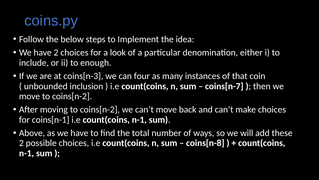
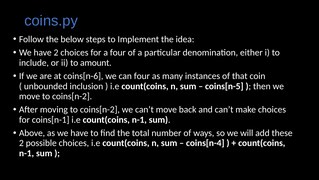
a look: look -> four
enough: enough -> amount
coins[n-3: coins[n-3 -> coins[n-6
coins[n-7: coins[n-7 -> coins[n-5
coins[n-8: coins[n-8 -> coins[n-4
